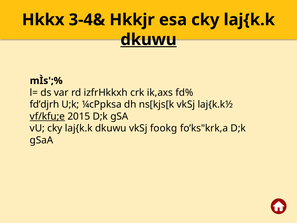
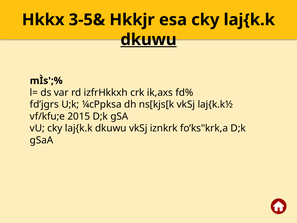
3-4&: 3-4& -> 3-5&
fd’djrh: fd’djrh -> fd’jgrs
vf/kfu;e underline: present -> none
fookg: fookg -> iznkrk
